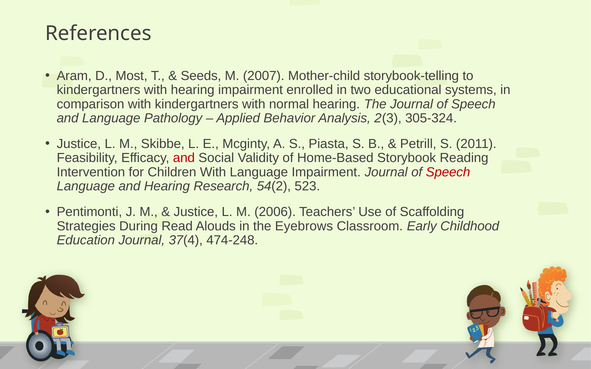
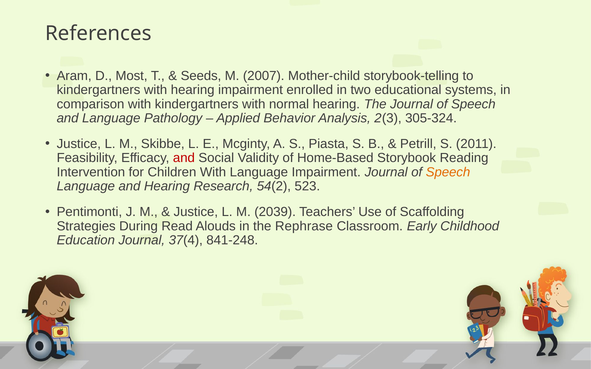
Speech at (448, 172) colour: red -> orange
2006: 2006 -> 2039
Eyebrows: Eyebrows -> Rephrase
474-248: 474-248 -> 841-248
